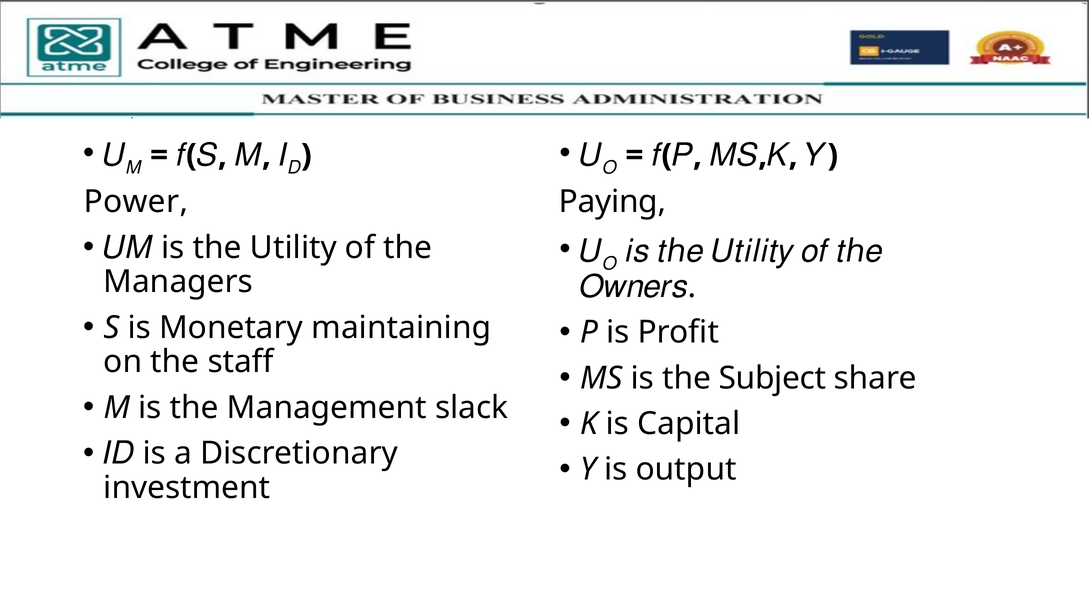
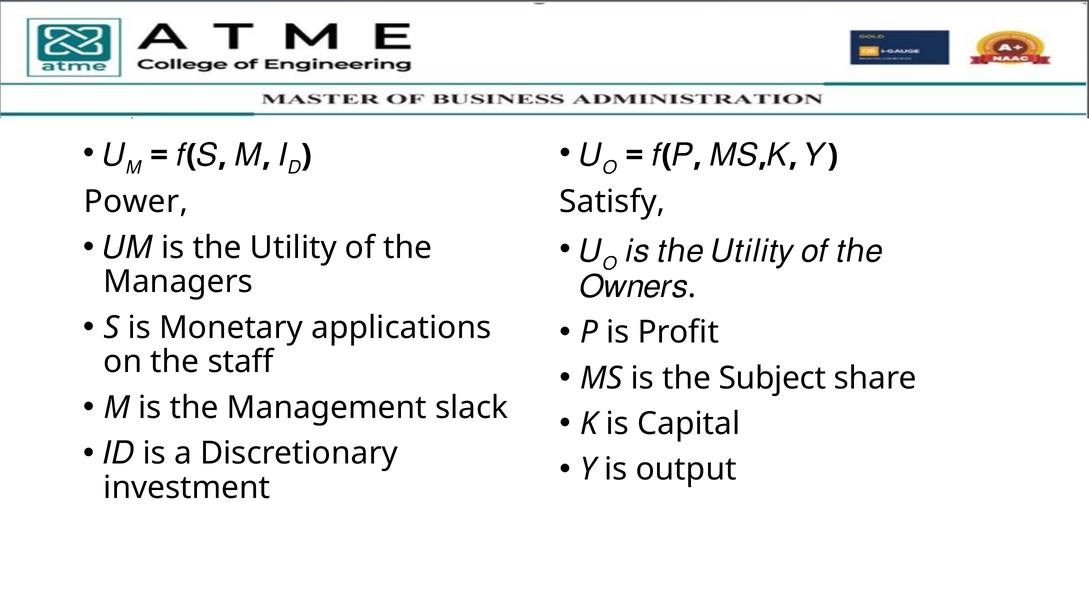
Paying: Paying -> Satisfy
maintaining: maintaining -> applications
